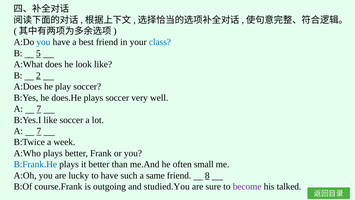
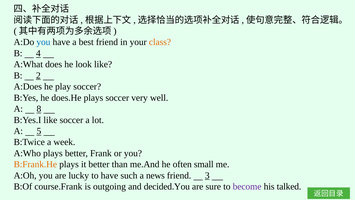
class colour: blue -> orange
5: 5 -> 4
7 at (39, 109): 7 -> 8
7 at (39, 131): 7 -> 5
B:Frank.He colour: blue -> orange
same: same -> news
8: 8 -> 3
studied.You: studied.You -> decided.You
